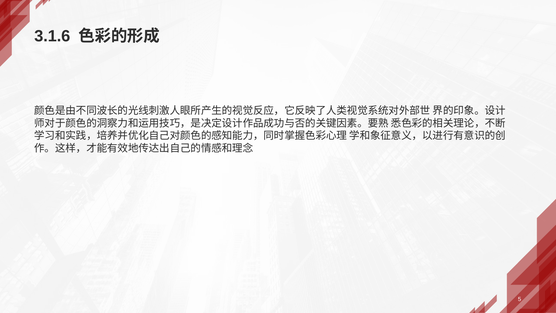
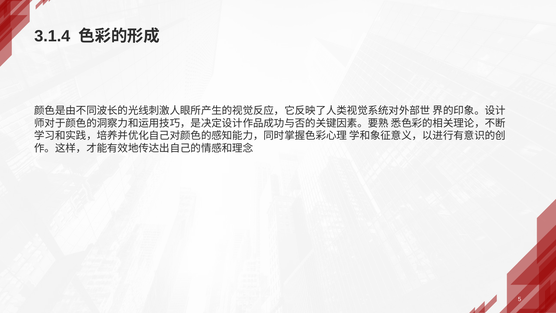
3.1.6: 3.1.6 -> 3.1.4
